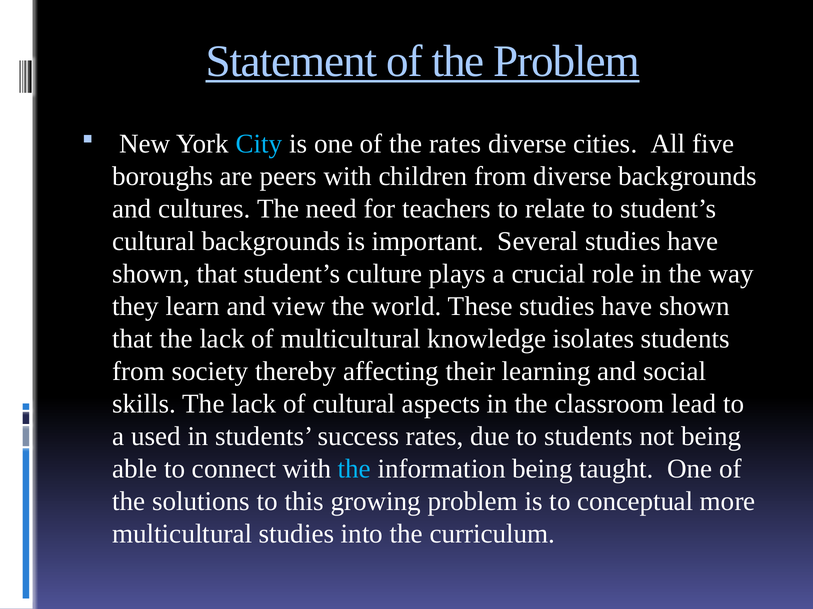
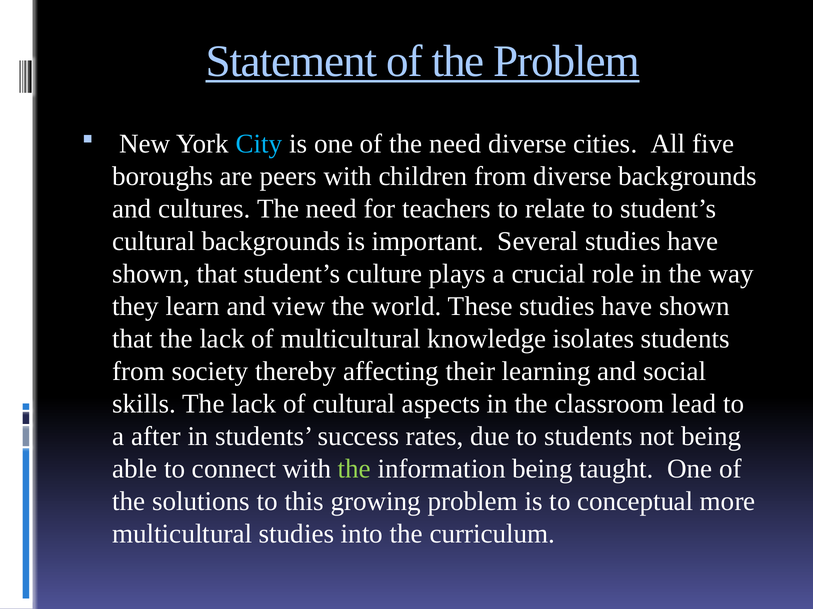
of the rates: rates -> need
used: used -> after
the at (354, 469) colour: light blue -> light green
